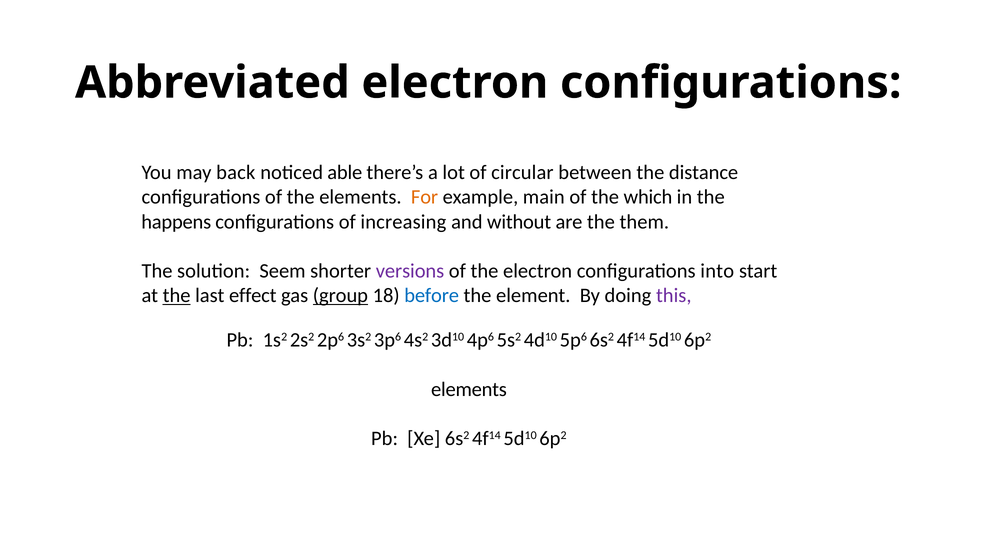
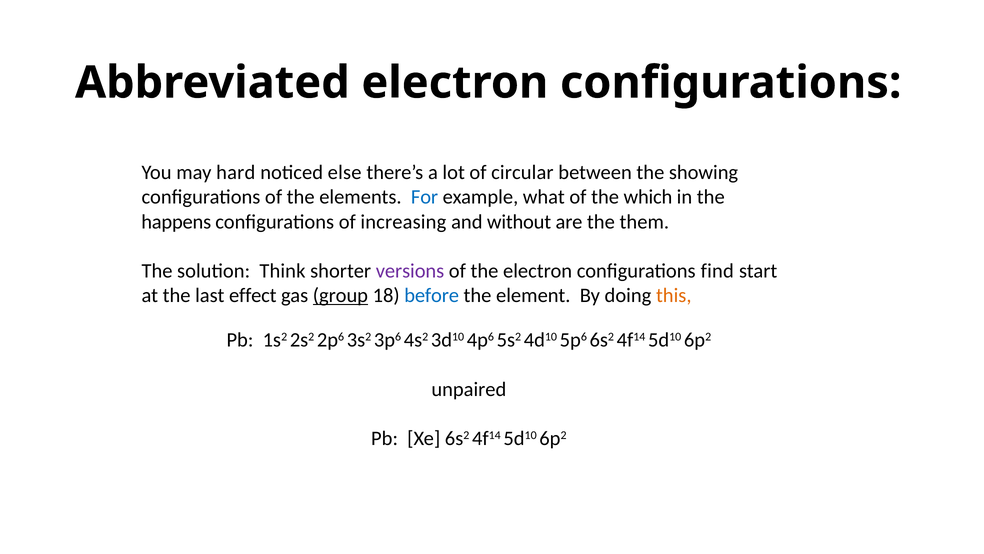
back: back -> hard
able: able -> else
distance: distance -> showing
For colour: orange -> blue
main: main -> what
Seem: Seem -> Think
into: into -> find
the at (177, 295) underline: present -> none
this colour: purple -> orange
elements at (469, 389): elements -> unpaired
